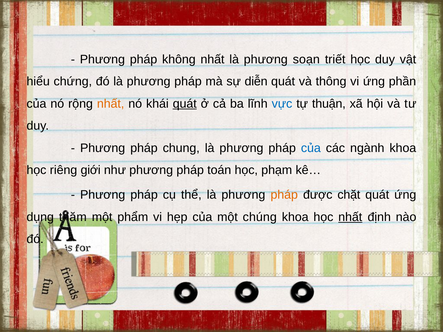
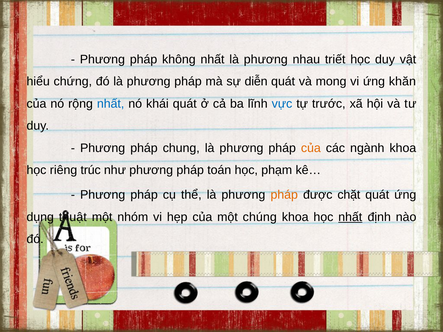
soạn: soạn -> nhau
thông: thông -> mong
phần: phần -> khăn
nhất at (111, 104) colour: orange -> blue
quát at (185, 104) underline: present -> none
thuận: thuận -> trước
của at (311, 148) colour: blue -> orange
giới: giới -> trúc
thăm: thăm -> thuật
phẩm: phẩm -> nhóm
